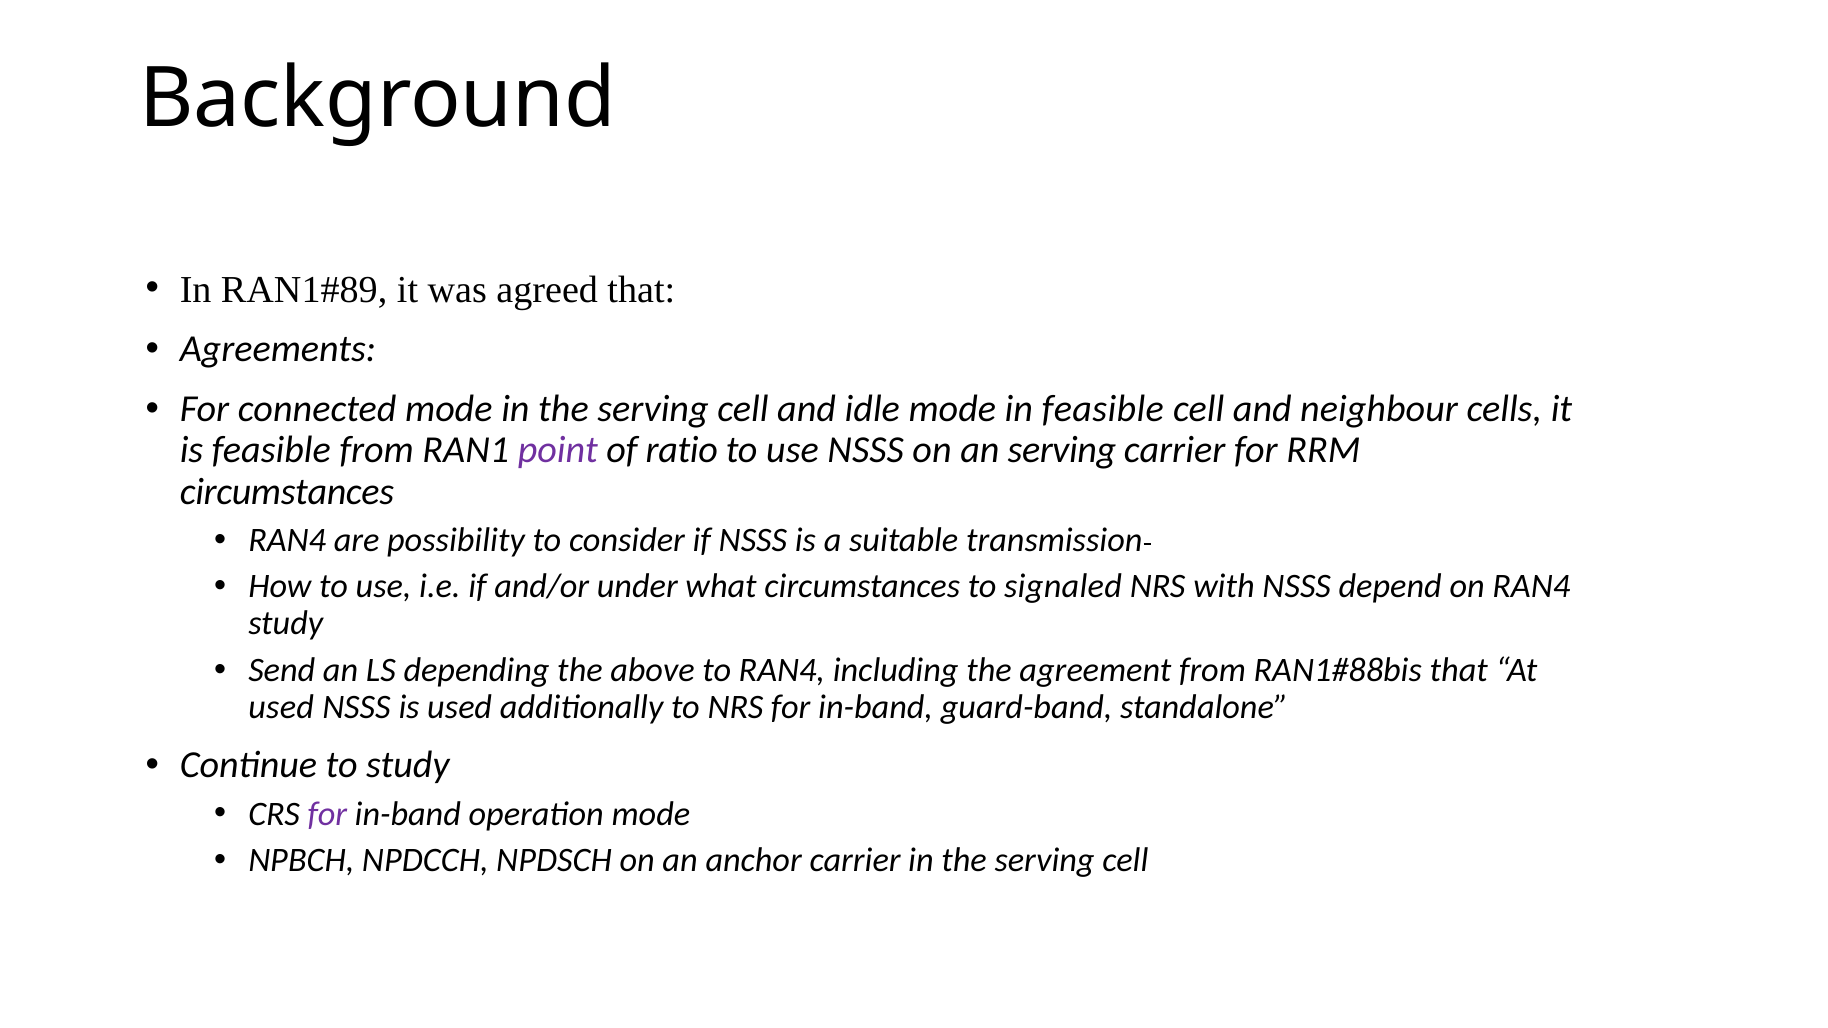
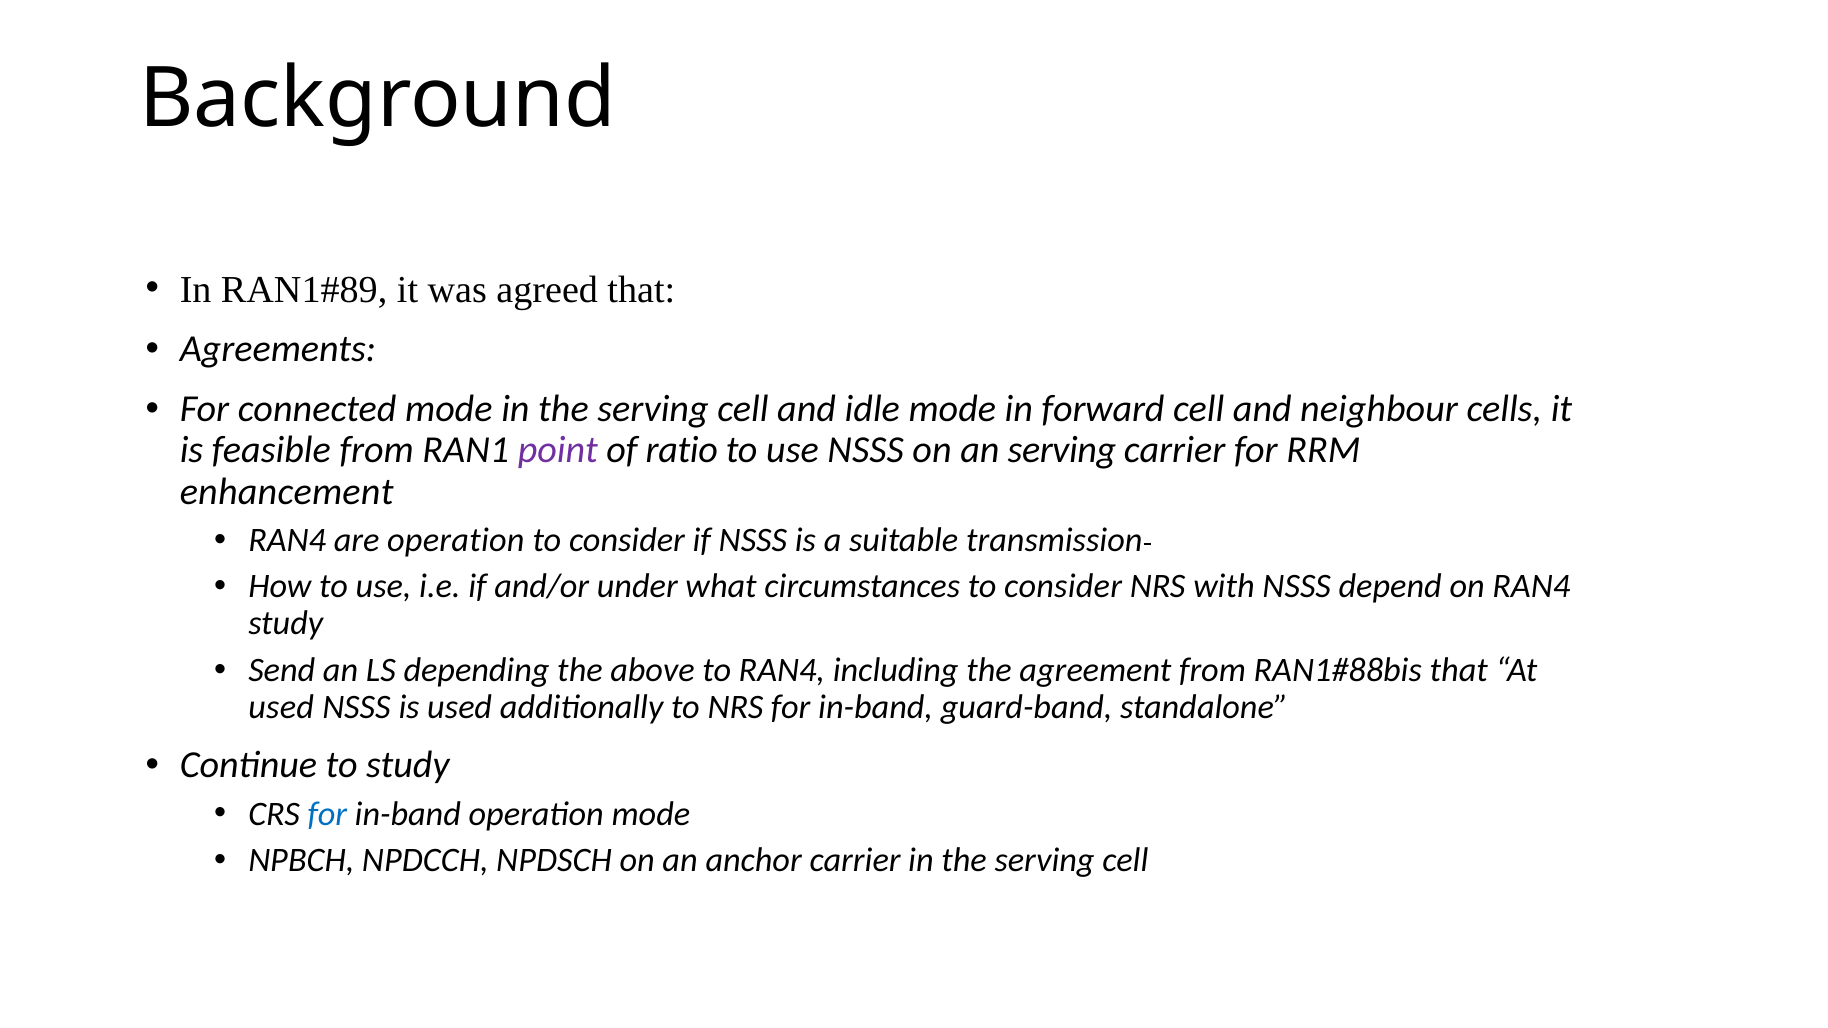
in feasible: feasible -> forward
circumstances at (287, 492): circumstances -> enhancement
are possibility: possibility -> operation
circumstances to signaled: signaled -> consider
for at (327, 814) colour: purple -> blue
